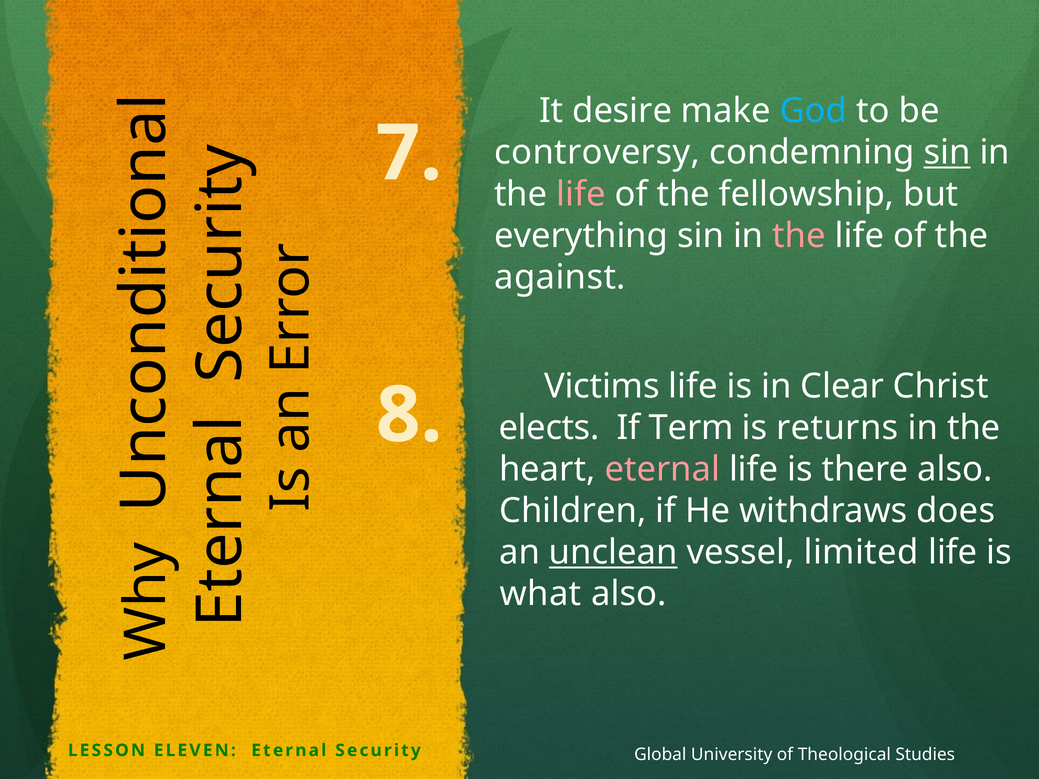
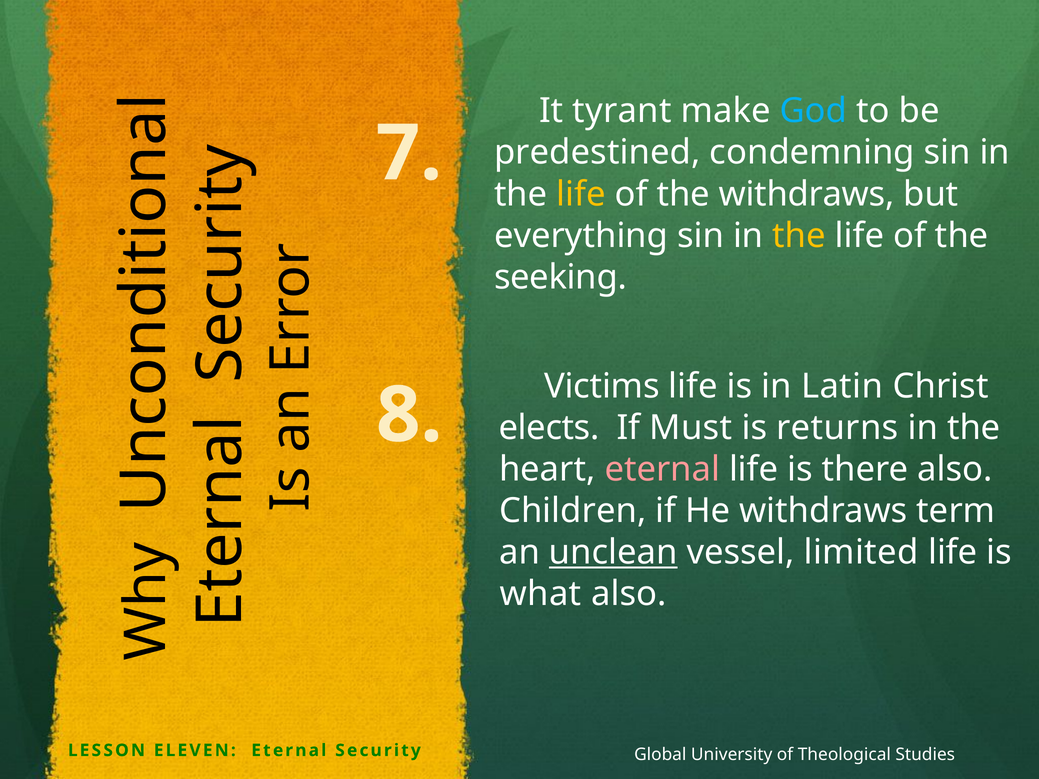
desire: desire -> tyrant
controversy: controversy -> predestined
sin at (947, 153) underline: present -> none
life at (581, 194) colour: pink -> yellow
the fellowship: fellowship -> withdraws
the at (799, 236) colour: pink -> yellow
against: against -> seeking
Clear: Clear -> Latin
Term: Term -> Must
does: does -> term
